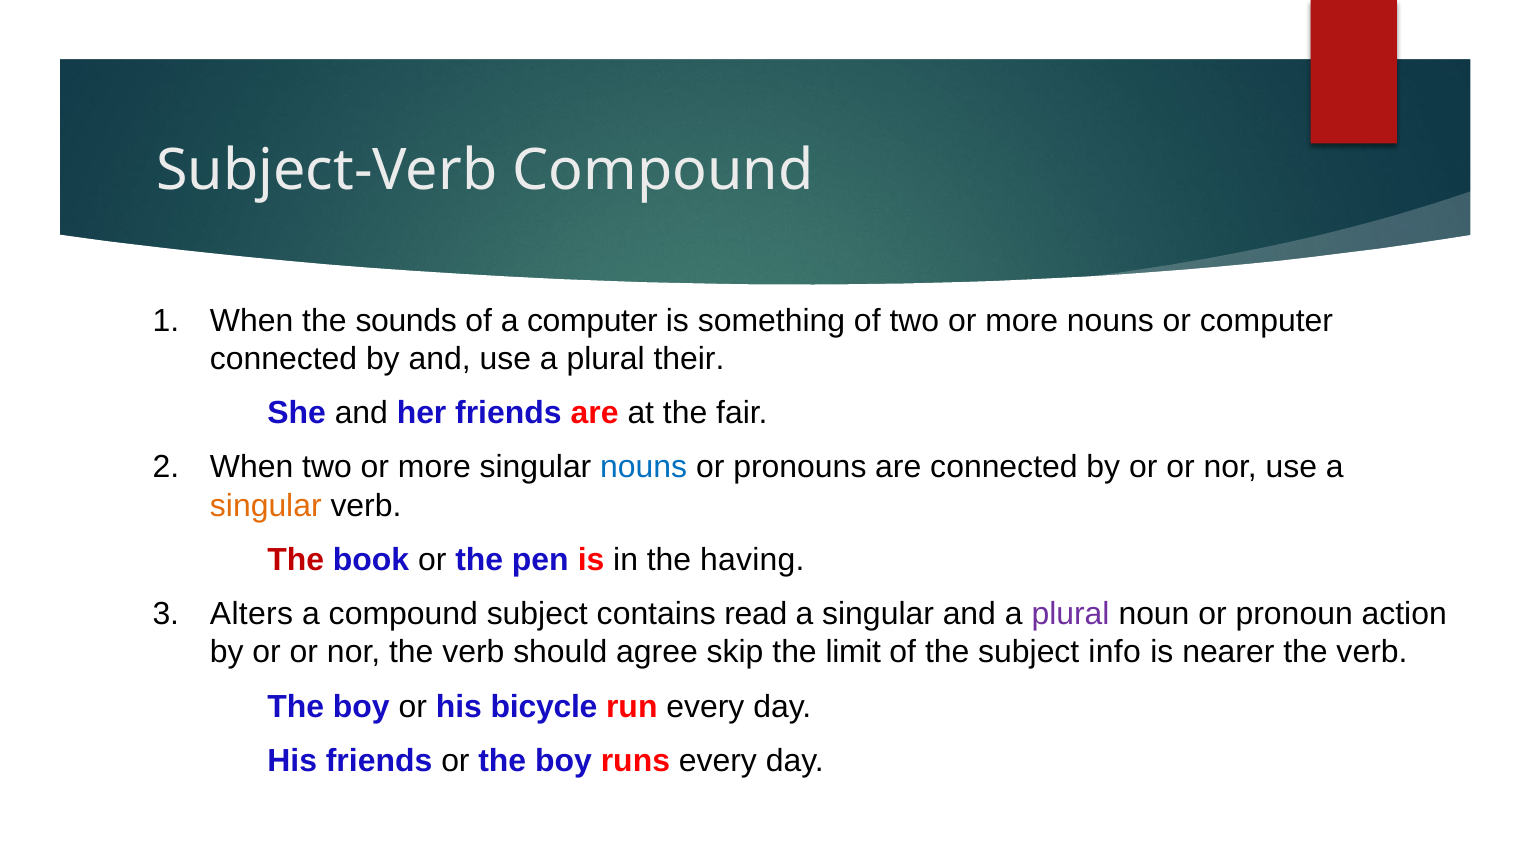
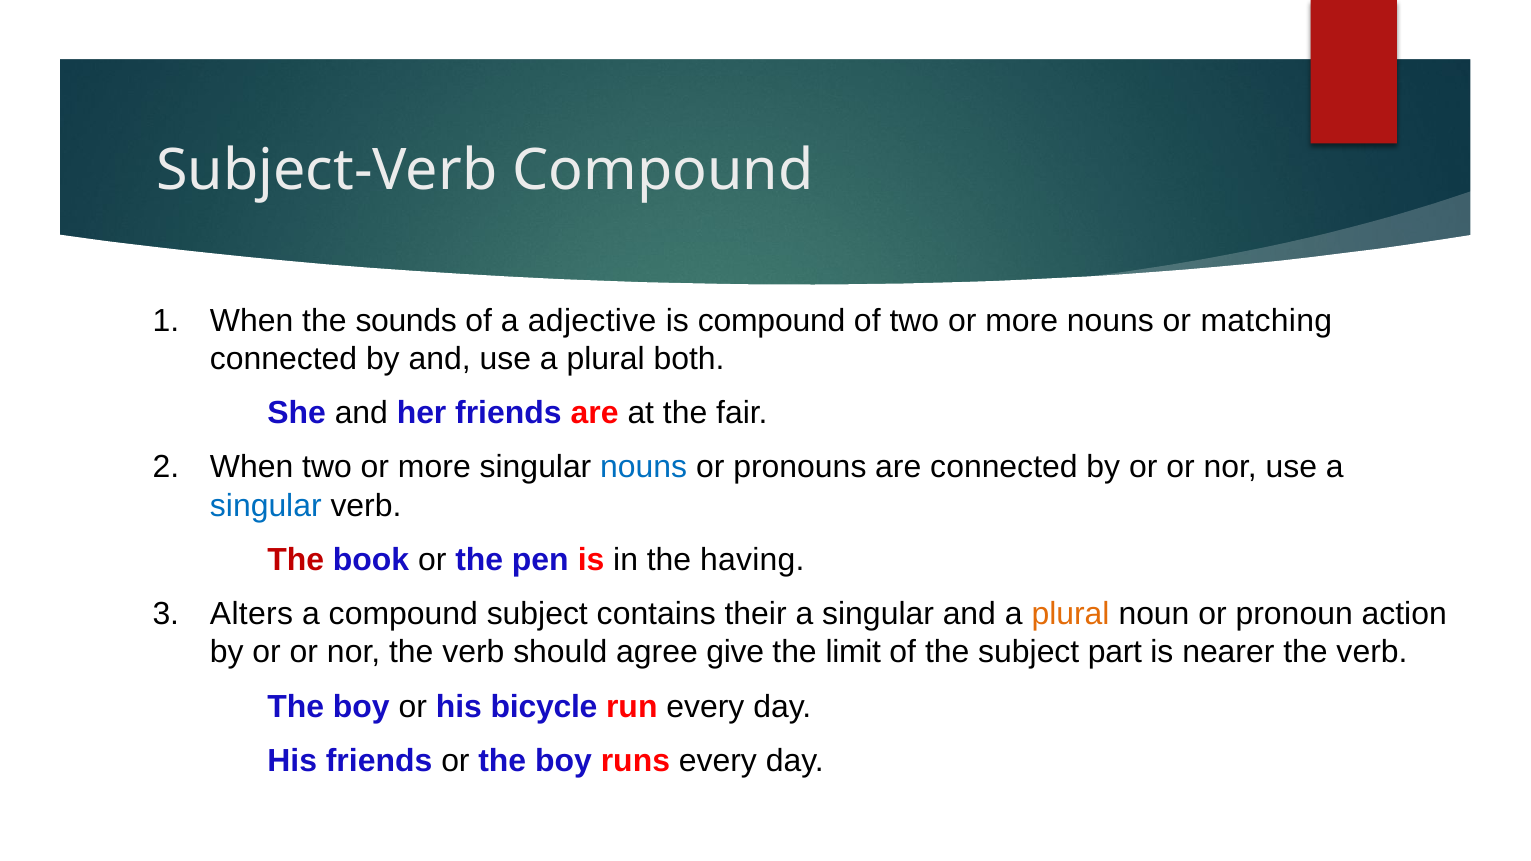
a computer: computer -> adjective
is something: something -> compound
or computer: computer -> matching
their: their -> both
singular at (266, 506) colour: orange -> blue
read: read -> their
plural at (1071, 614) colour: purple -> orange
skip: skip -> give
info: info -> part
